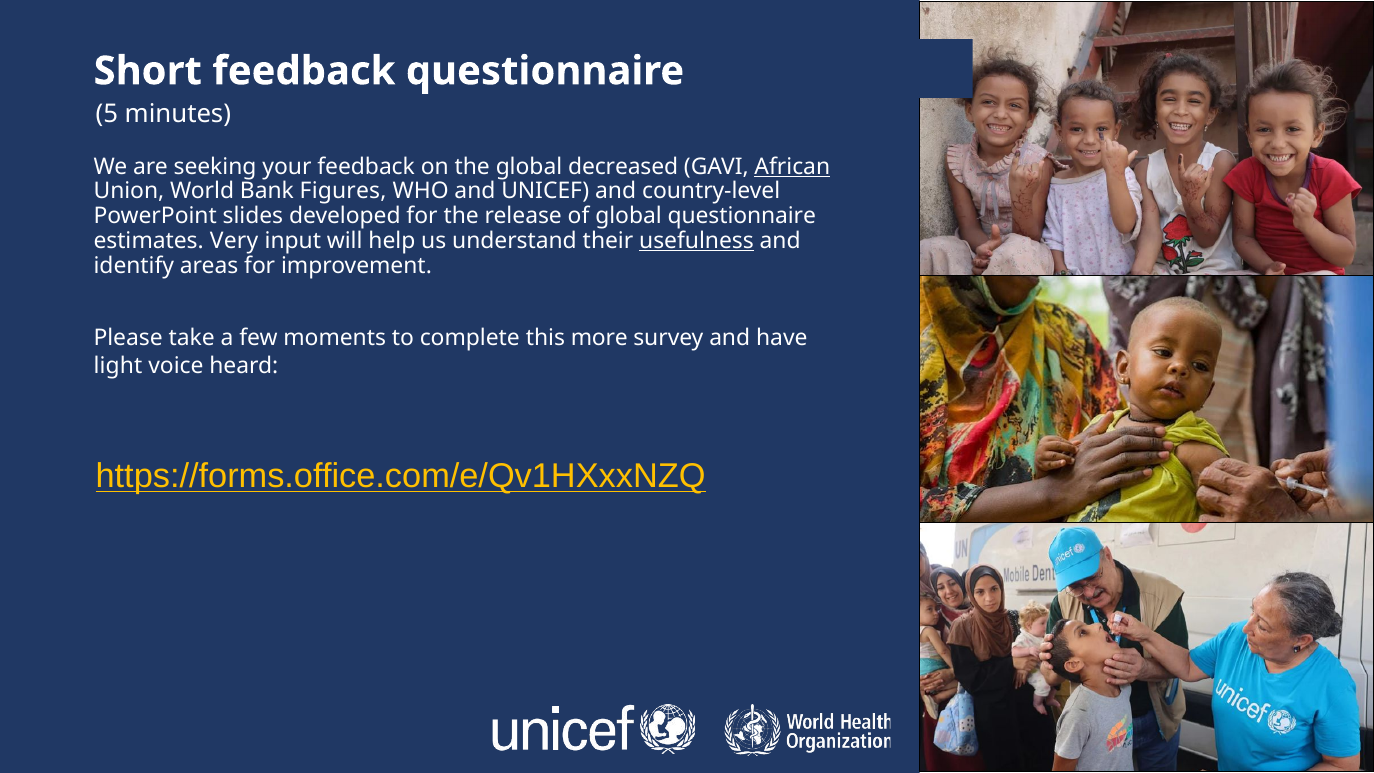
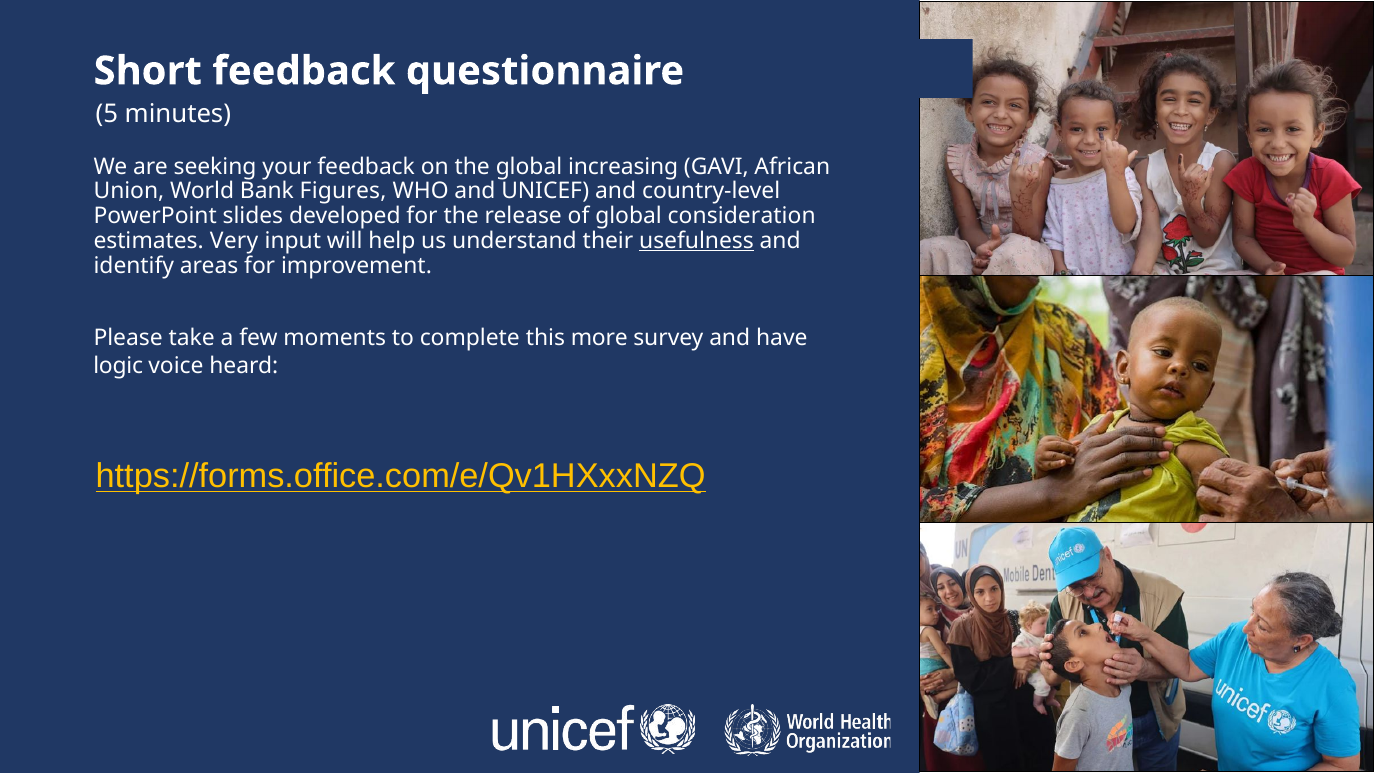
decreased: decreased -> increasing
African underline: present -> none
global questionnaire: questionnaire -> consideration
light: light -> logic
